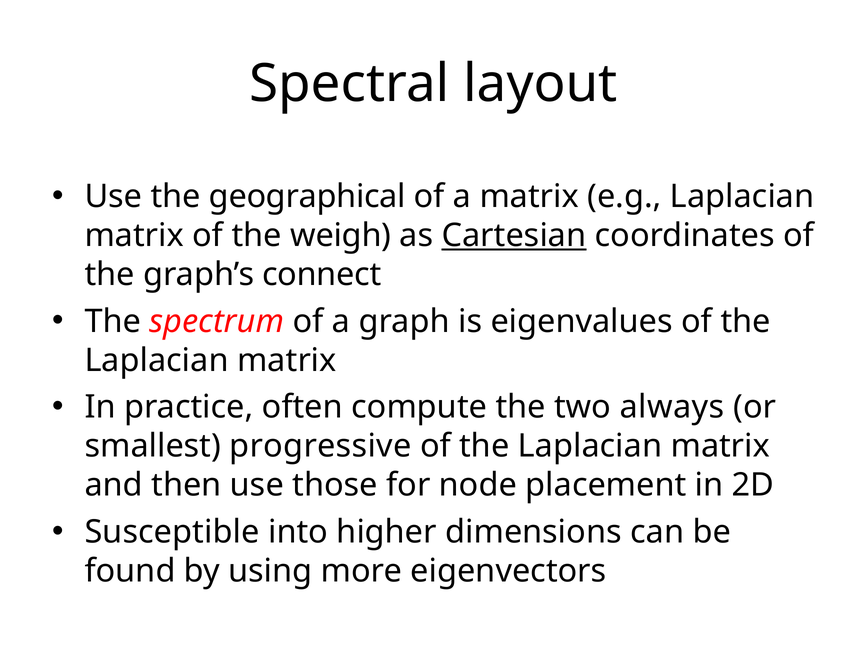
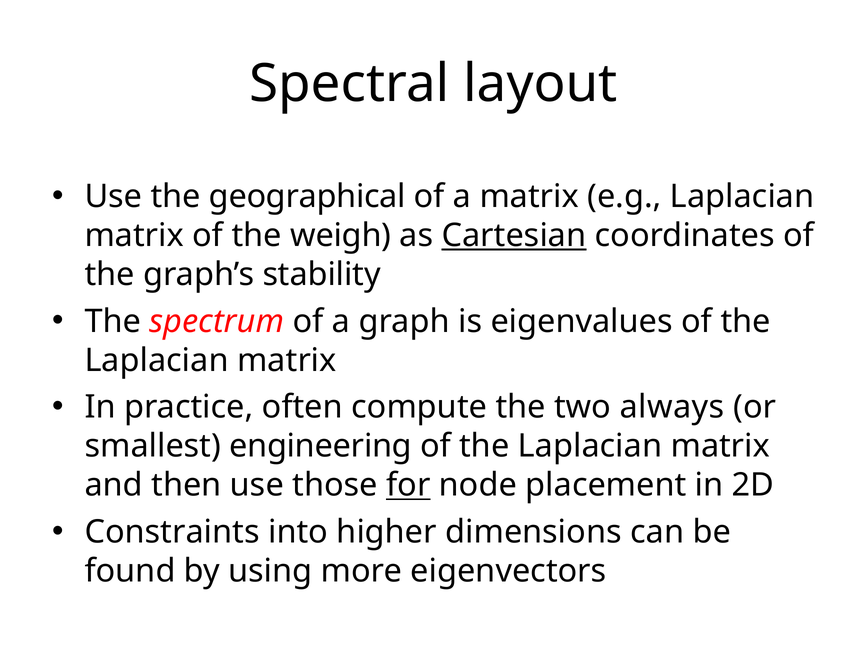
connect: connect -> stability
progressive: progressive -> engineering
for underline: none -> present
Susceptible: Susceptible -> Constraints
